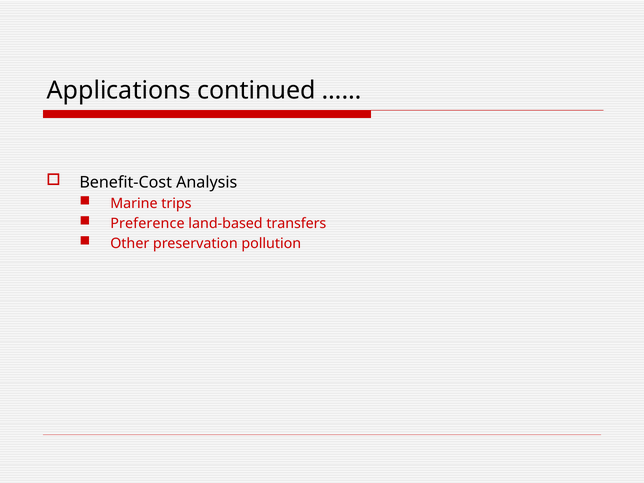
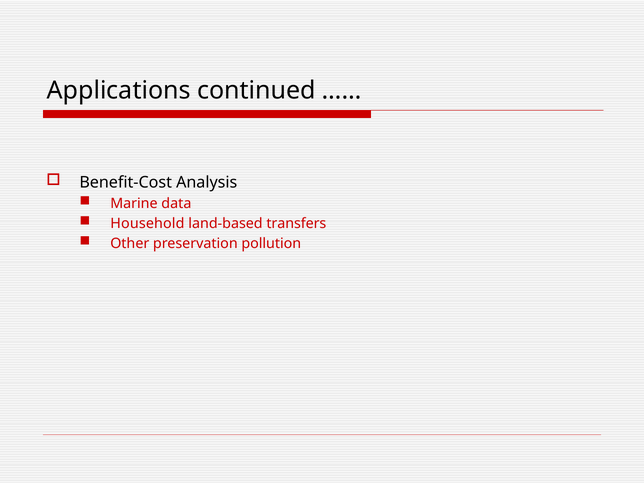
trips: trips -> data
Preference: Preference -> Household
